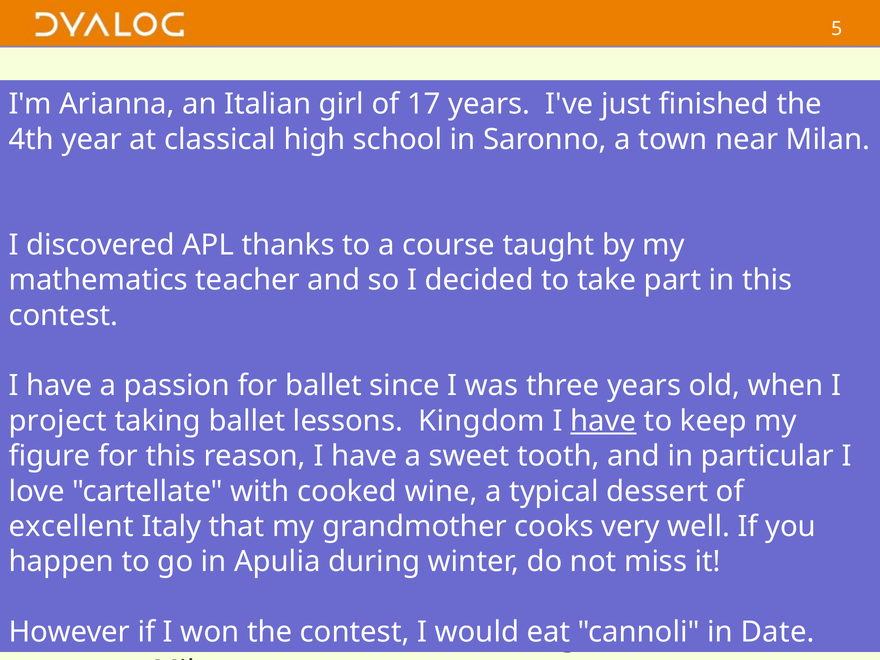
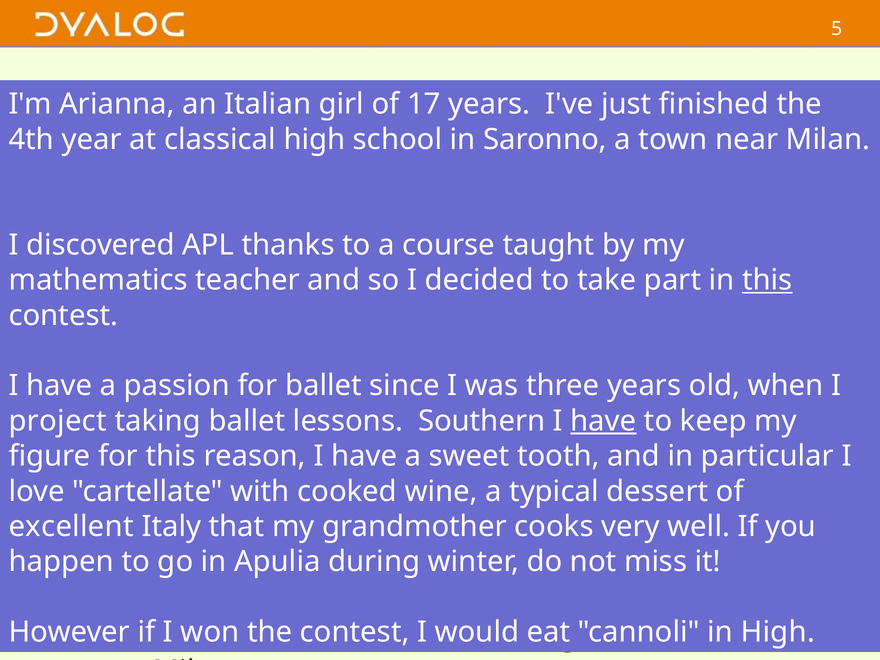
this at (767, 280) underline: none -> present
Kingdom: Kingdom -> Southern
in Date: Date -> High
